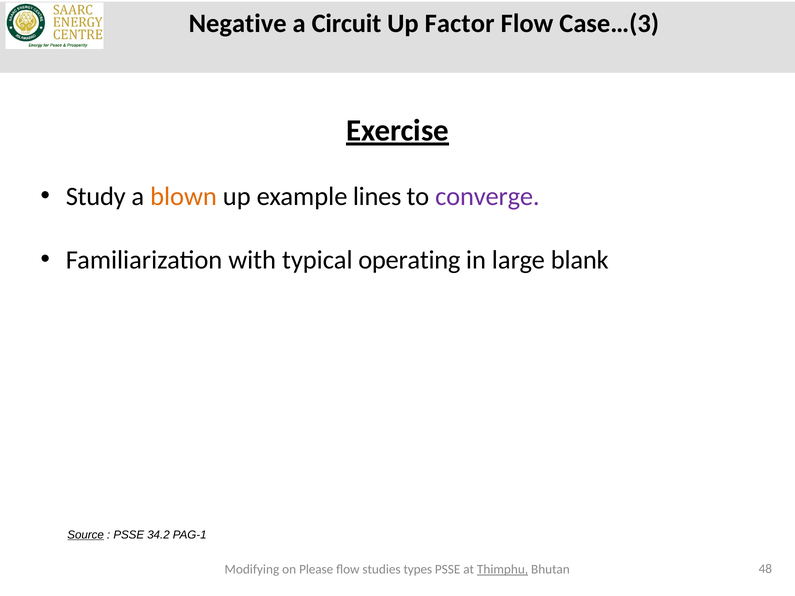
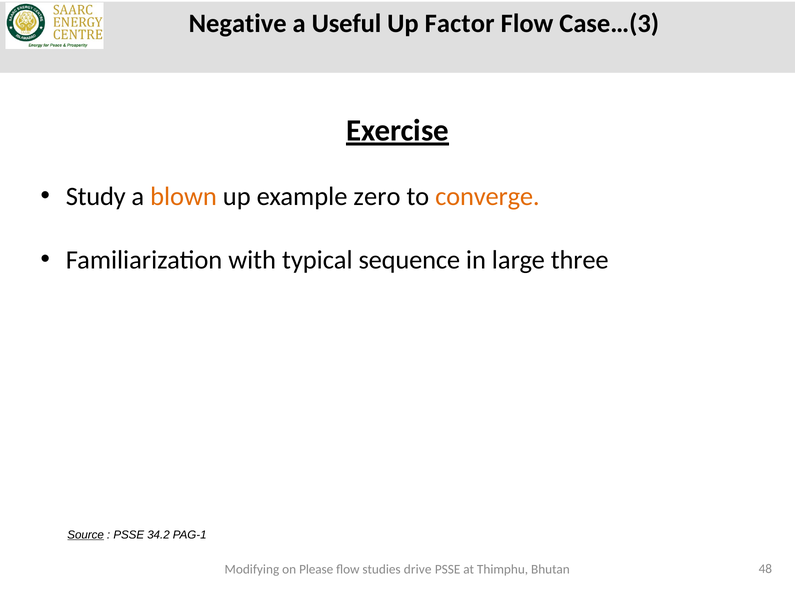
Circuit: Circuit -> Useful
lines: lines -> zero
converge colour: purple -> orange
operating: operating -> sequence
blank: blank -> three
types: types -> drive
Thimphu underline: present -> none
